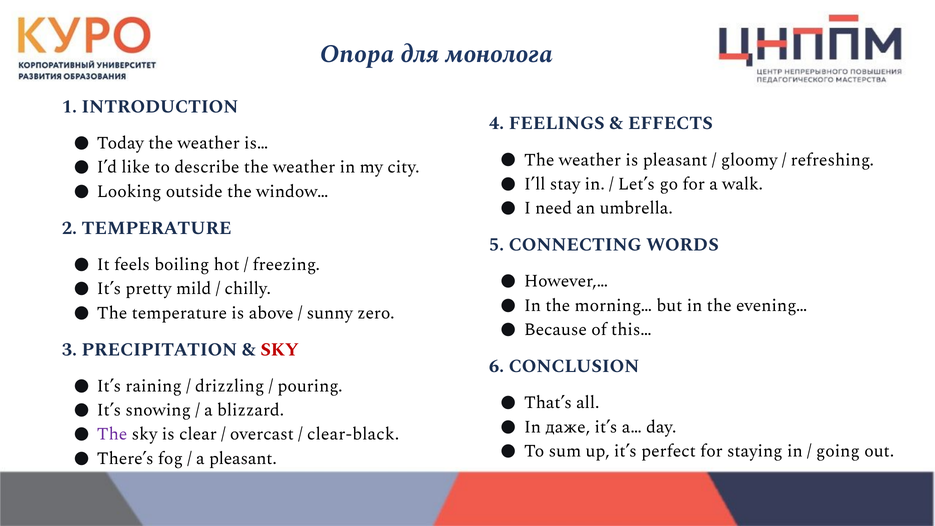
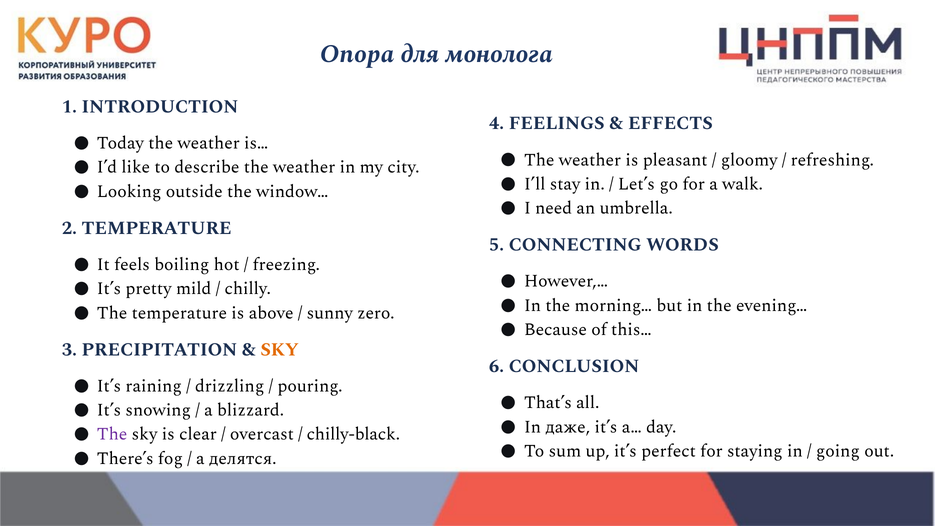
SKY at (280, 349) colour: red -> orange
clear-black: clear-black -> chilly-black
a pleasant: pleasant -> делятся
